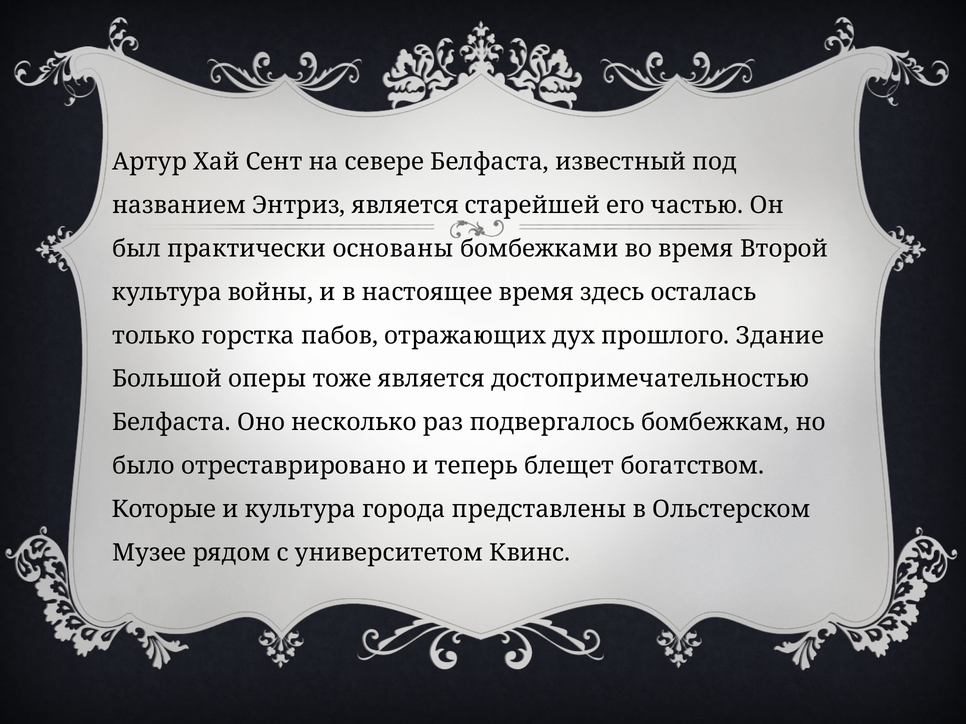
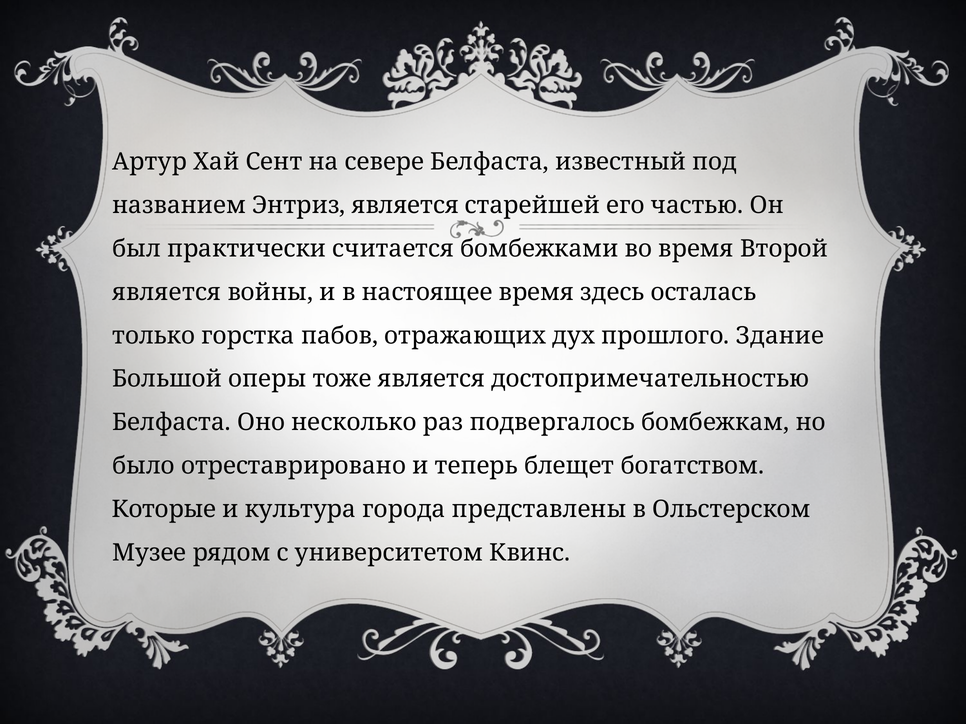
основаны: основаны -> считается
культура at (167, 292): культура -> является
